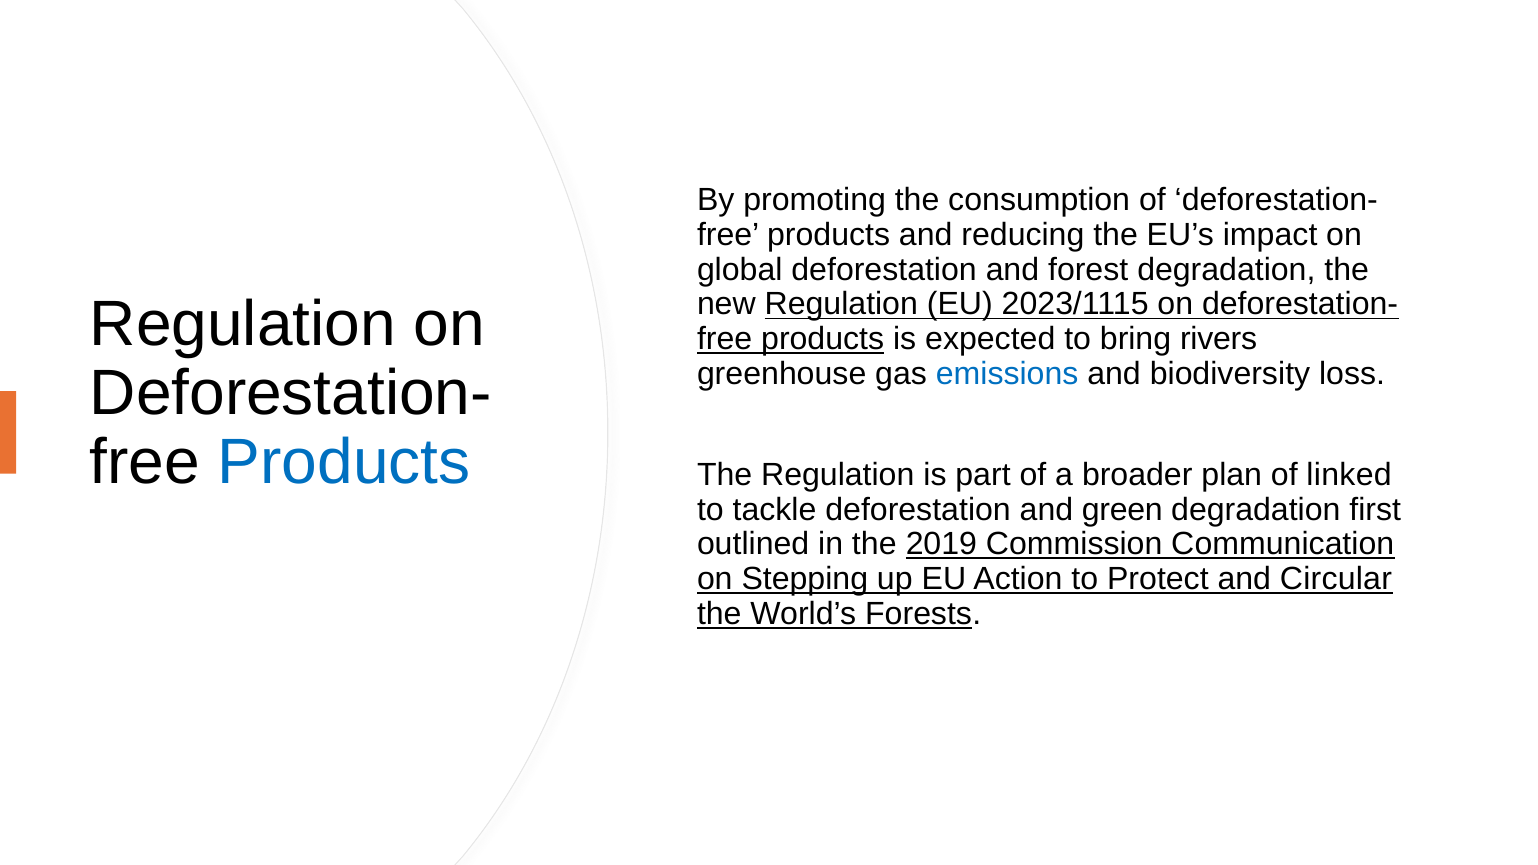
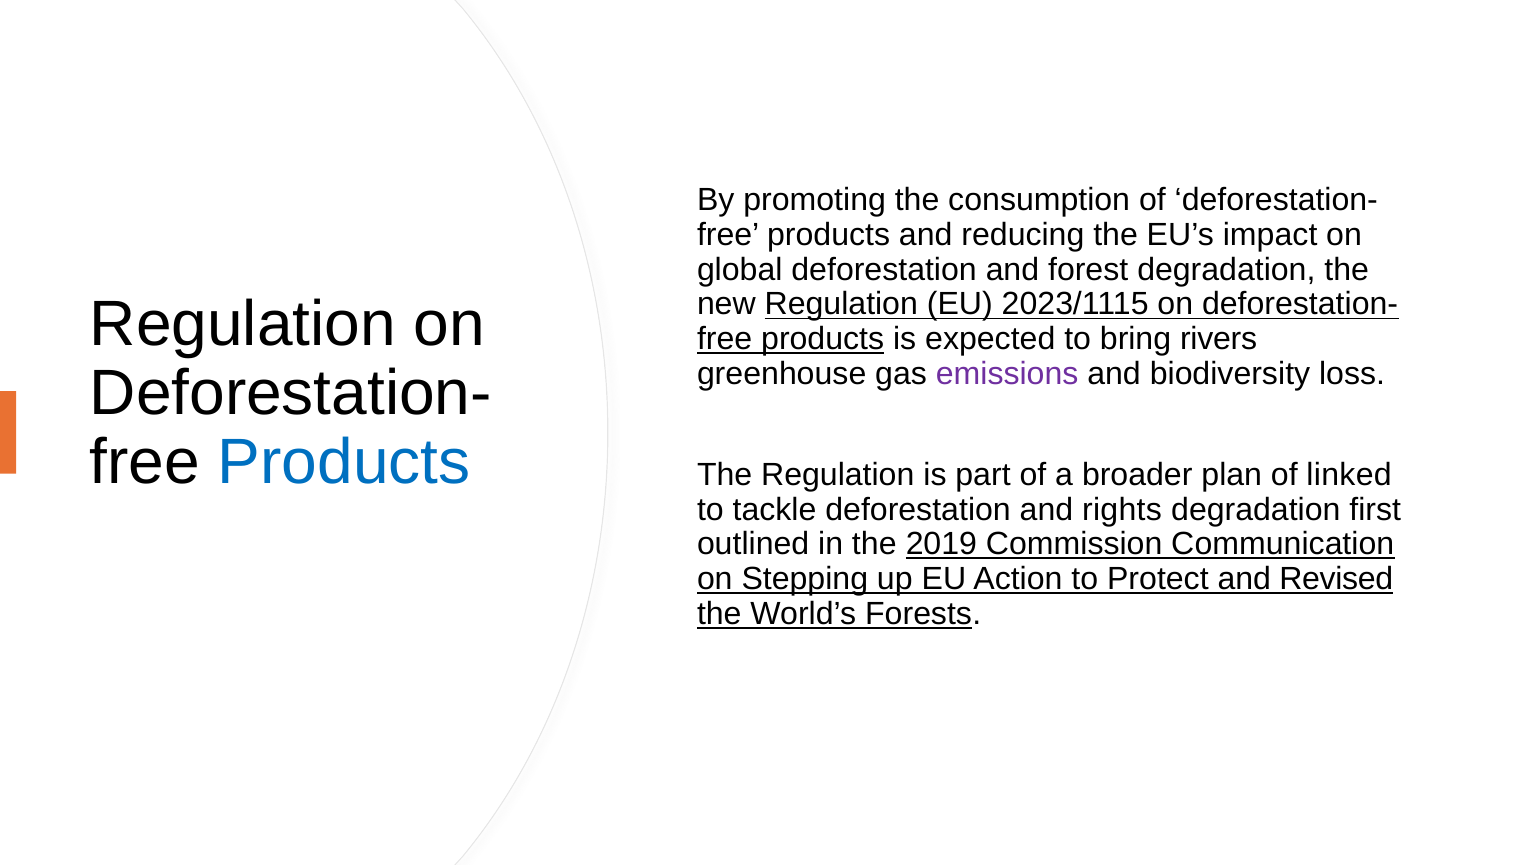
emissions colour: blue -> purple
green: green -> rights
Circular: Circular -> Revised
